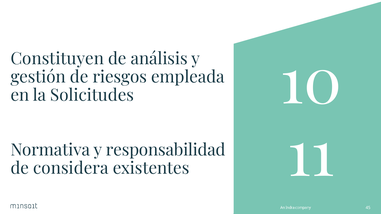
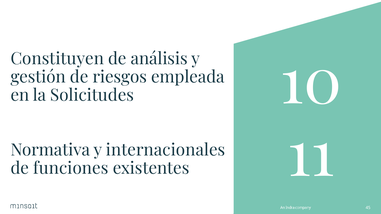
responsabilidad: responsabilidad -> internacionales
considera: considera -> funciones
